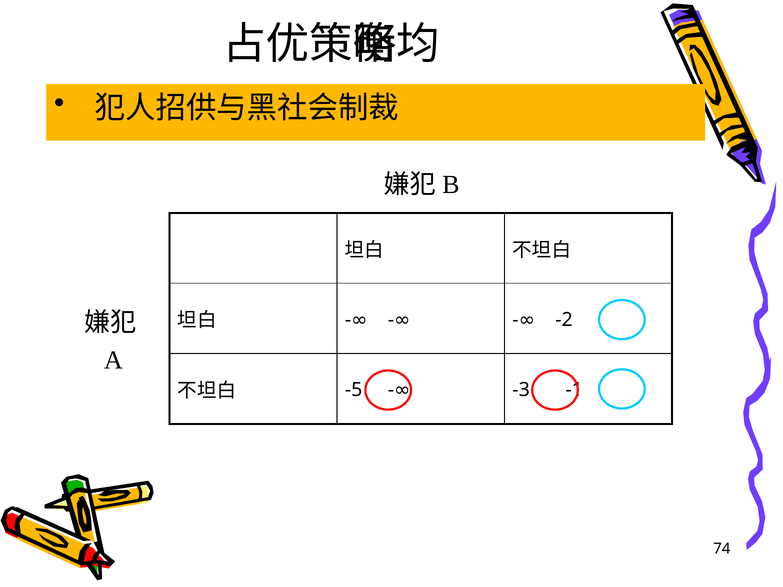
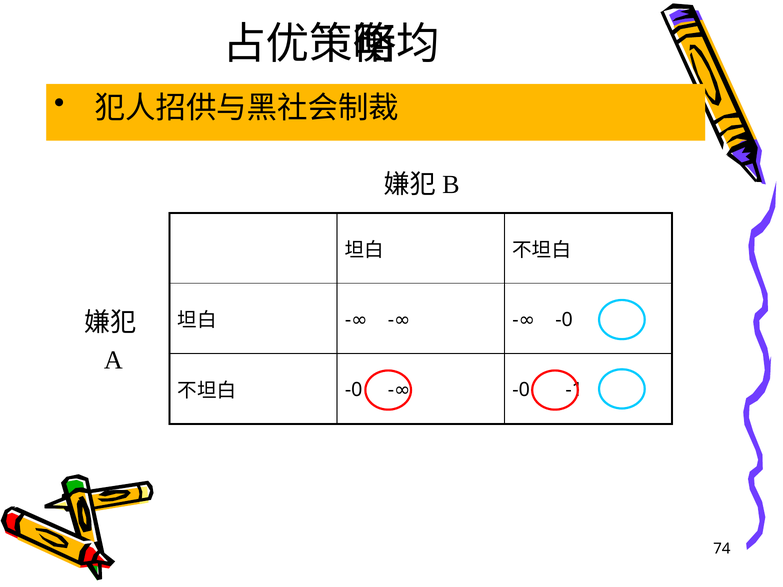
-2 at (564, 320): -2 -> -0
-5 at (354, 390): -5 -> -0
-3 at (521, 390): -3 -> -0
